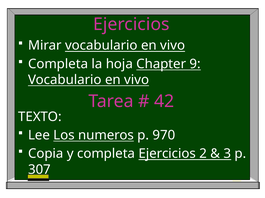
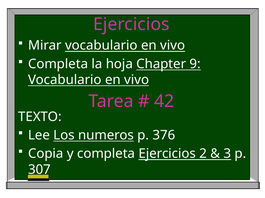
970: 970 -> 376
